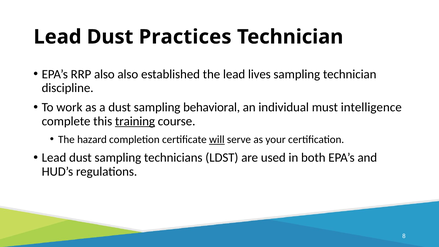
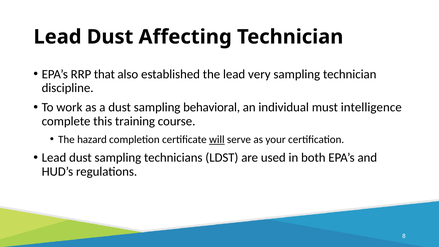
Practices: Practices -> Affecting
RRP also: also -> that
lives: lives -> very
training underline: present -> none
